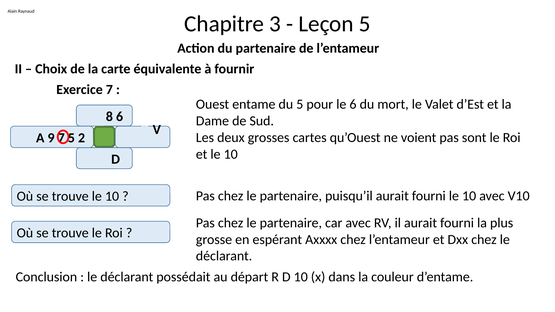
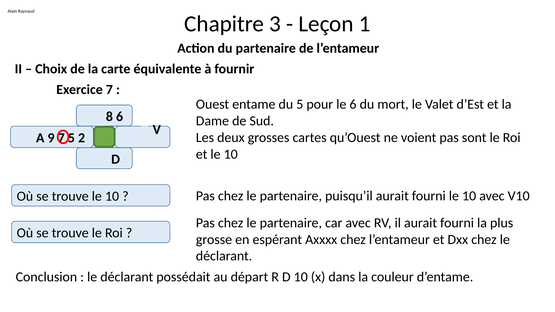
Leçon 5: 5 -> 1
